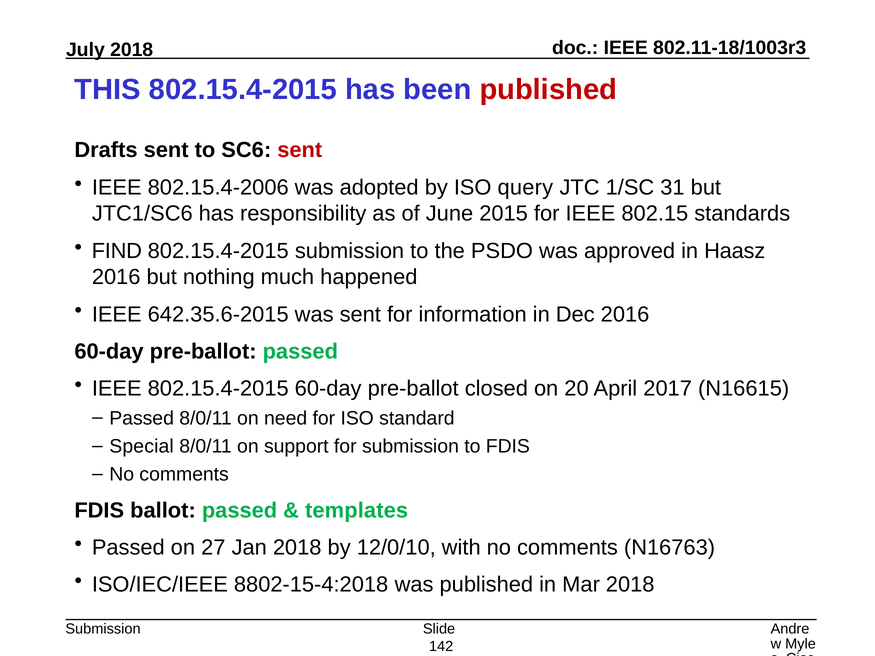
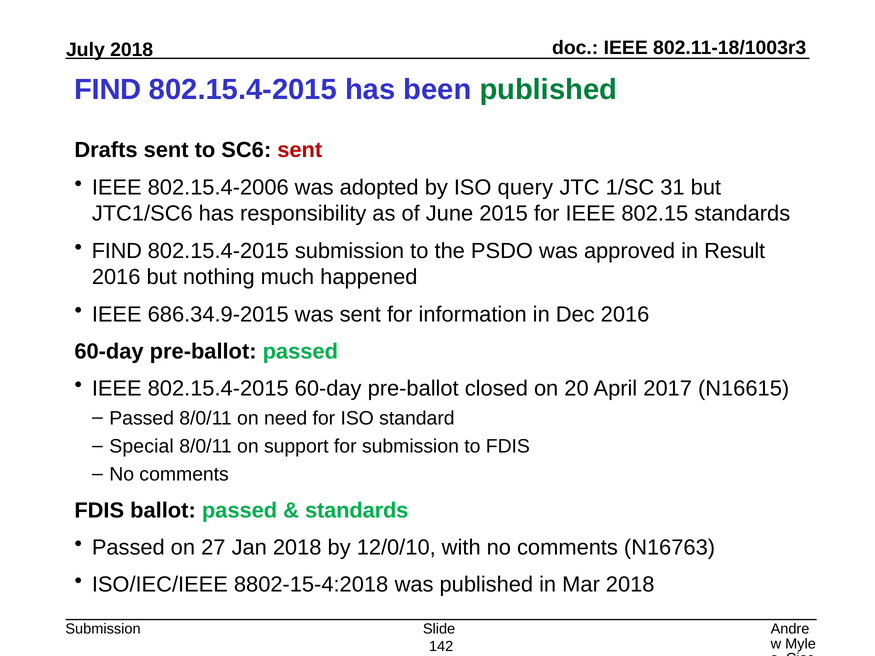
THIS at (108, 90): THIS -> FIND
published at (548, 90) colour: red -> green
Haasz: Haasz -> Result
642.35.6-2015: 642.35.6-2015 -> 686.34.9-2015
templates at (357, 511): templates -> standards
